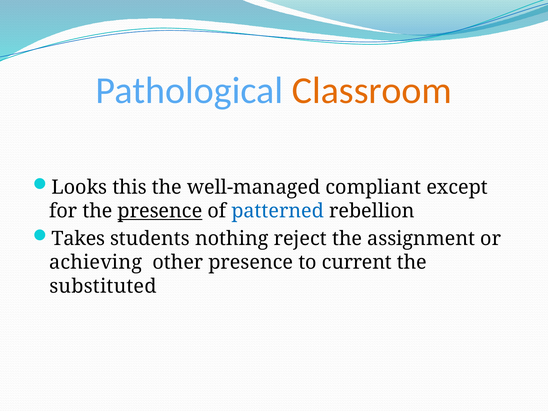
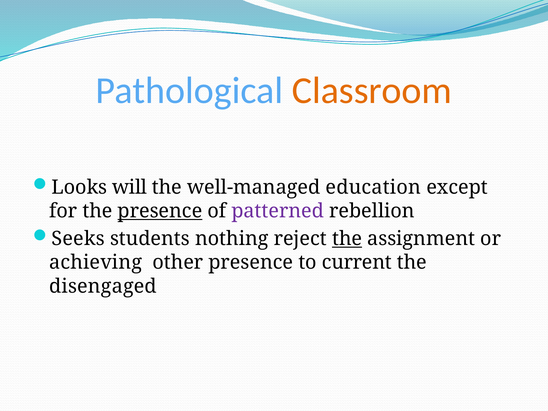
this: this -> will
compliant: compliant -> education
patterned colour: blue -> purple
Takes: Takes -> Seeks
the at (347, 239) underline: none -> present
substituted: substituted -> disengaged
